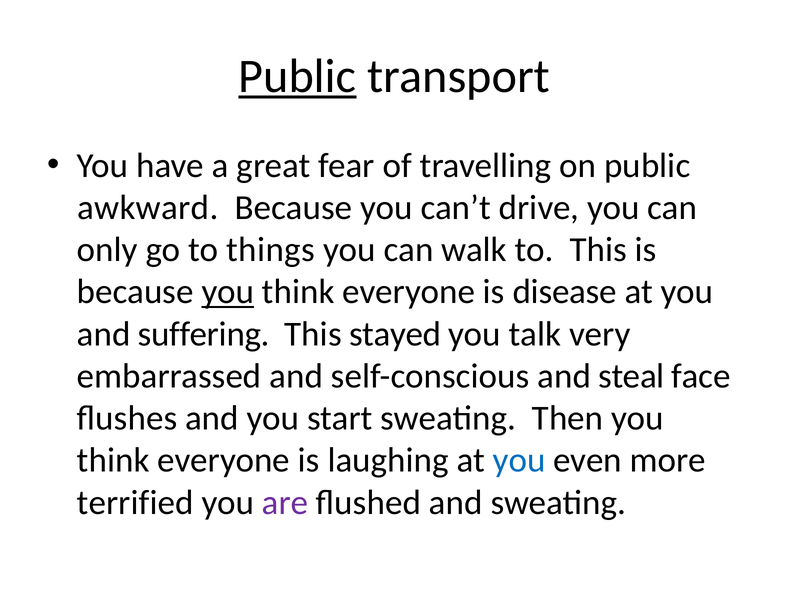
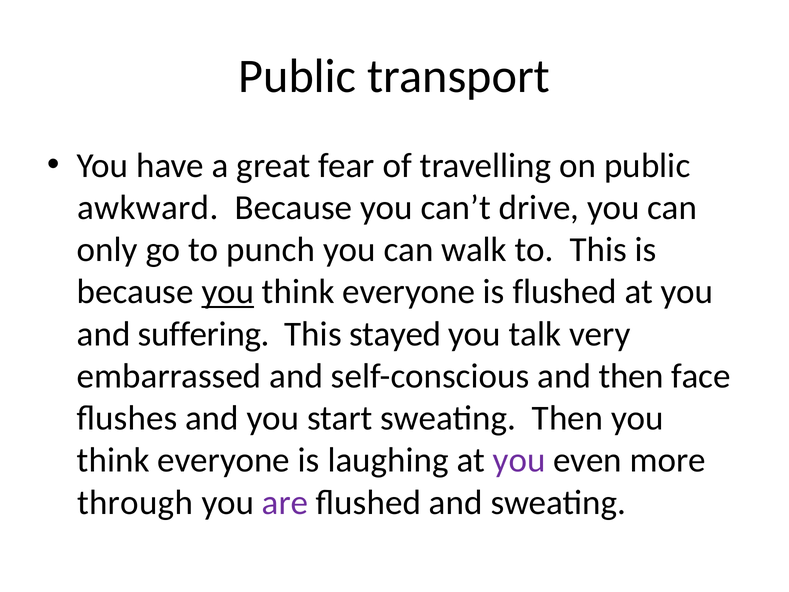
Public at (297, 76) underline: present -> none
things: things -> punch
is disease: disease -> flushed
and steal: steal -> then
you at (519, 460) colour: blue -> purple
terrified: terrified -> through
